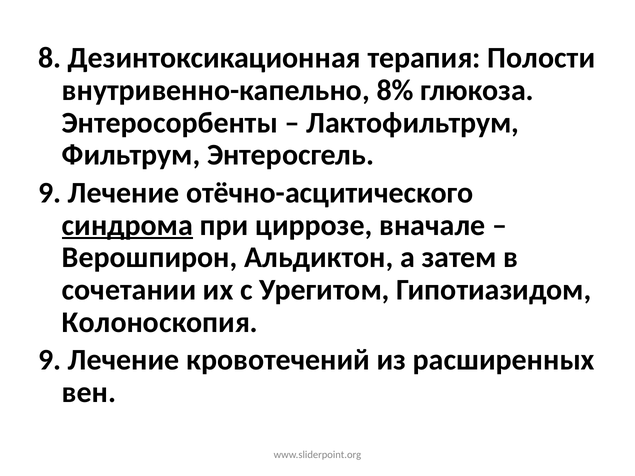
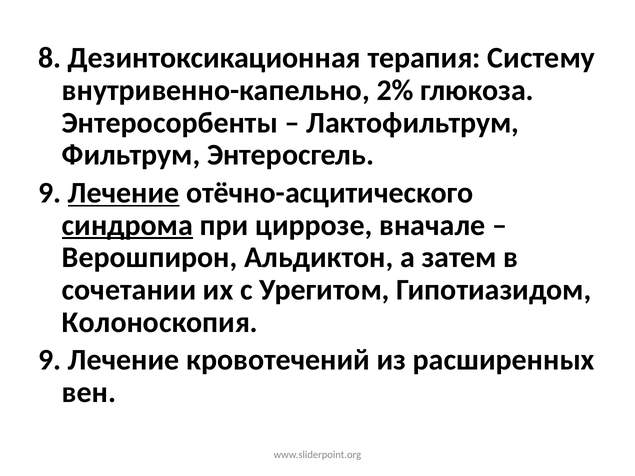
Полости: Полости -> Систему
8%: 8% -> 2%
Лечение at (124, 193) underline: none -> present
